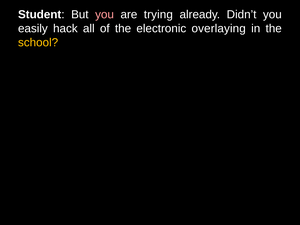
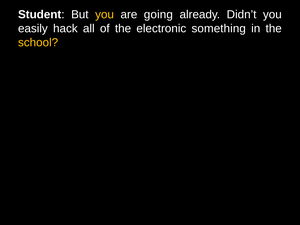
you at (105, 15) colour: pink -> yellow
trying: trying -> going
overlaying: overlaying -> something
